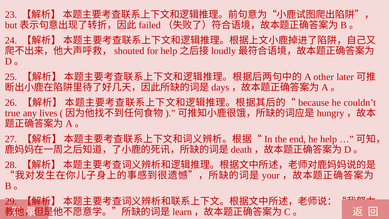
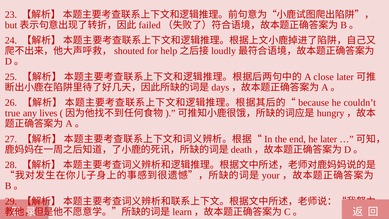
other: other -> close
he help: help -> later
